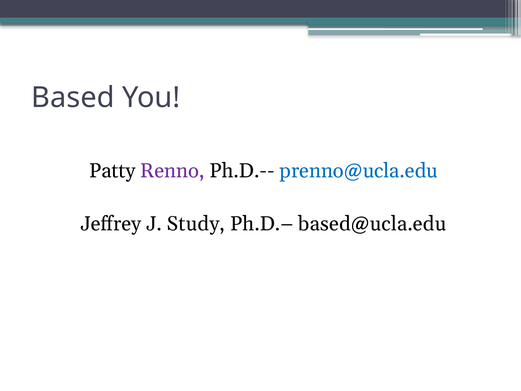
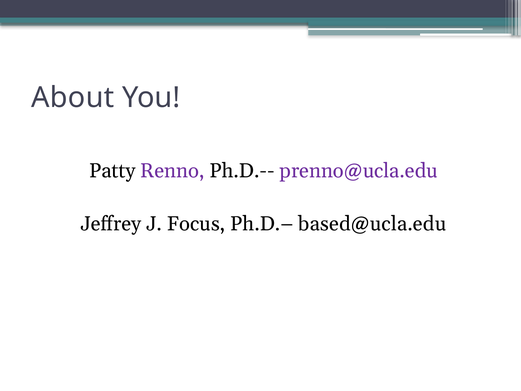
Based: Based -> About
prenno@ucla.edu colour: blue -> purple
Study: Study -> Focus
